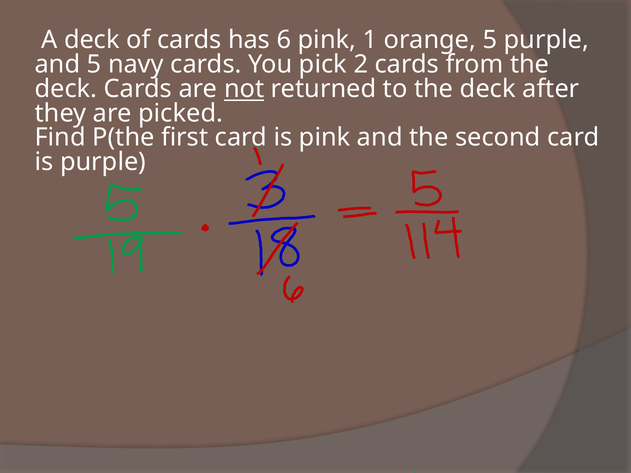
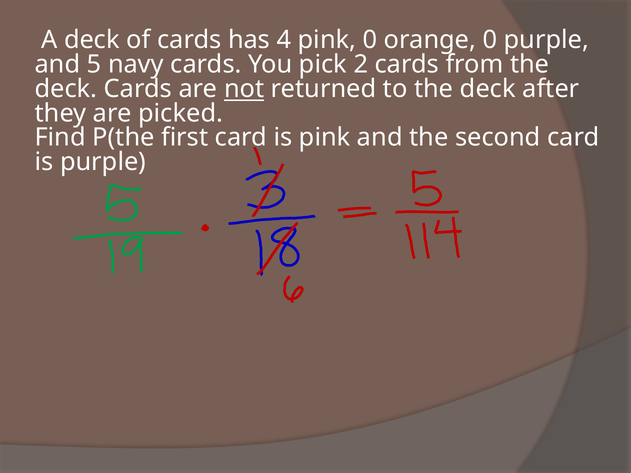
6: 6 -> 4
pink 1: 1 -> 0
orange 5: 5 -> 0
